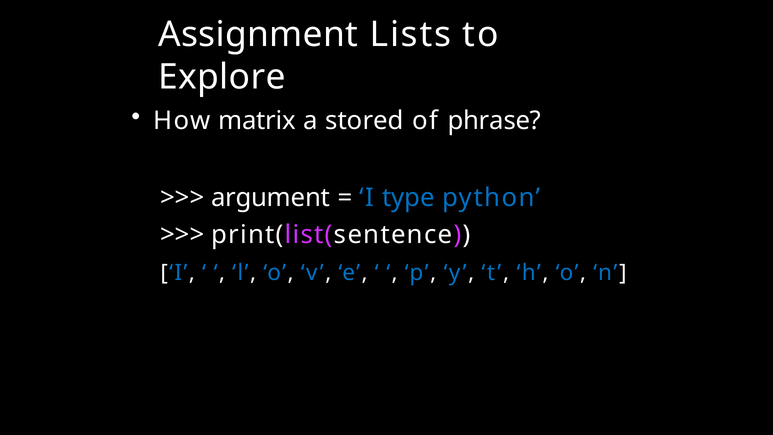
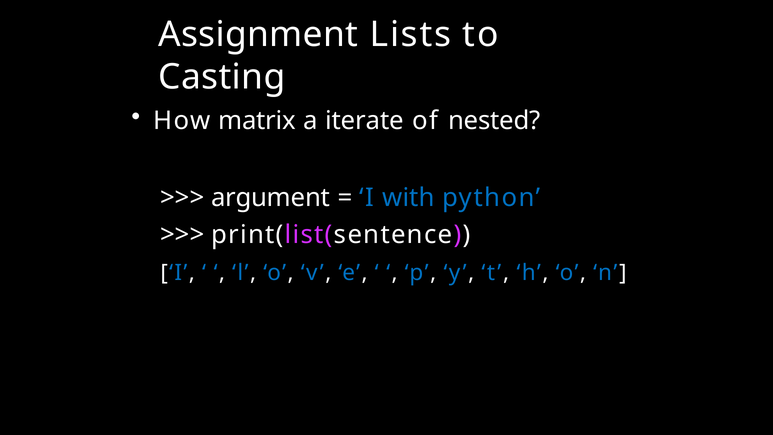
Explore: Explore -> Casting
stored: stored -> iterate
phrase: phrase -> nested
type: type -> with
